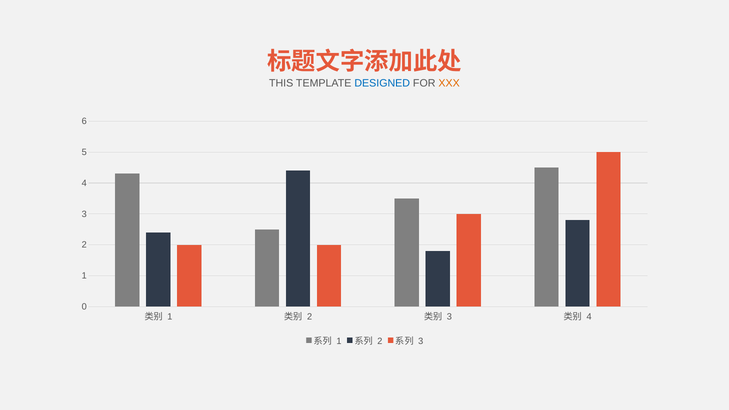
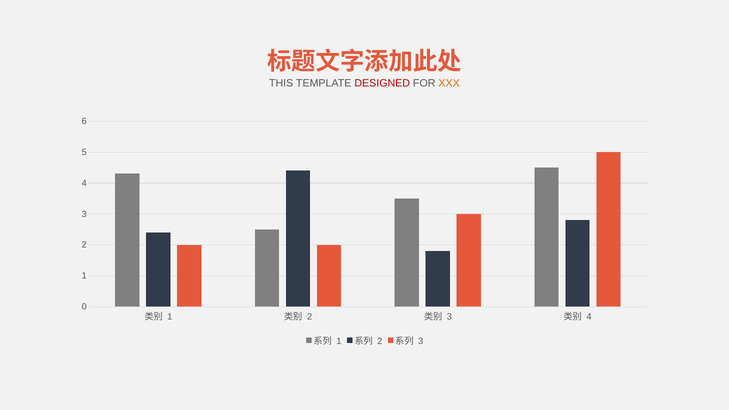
DESIGNED colour: blue -> red
